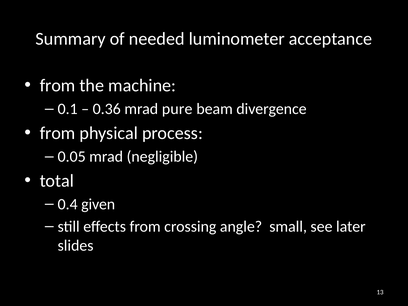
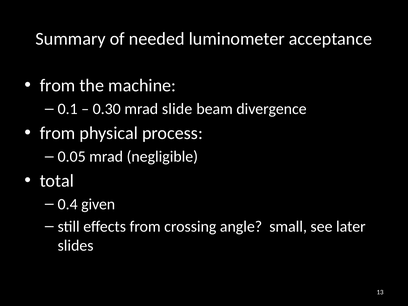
0.36: 0.36 -> 0.30
pure: pure -> slide
